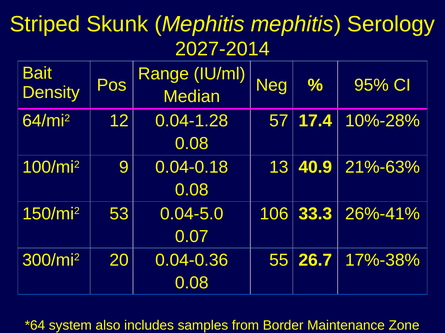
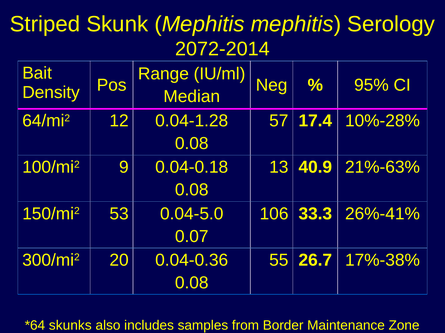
2027-2014: 2027-2014 -> 2072-2014
system: system -> skunks
